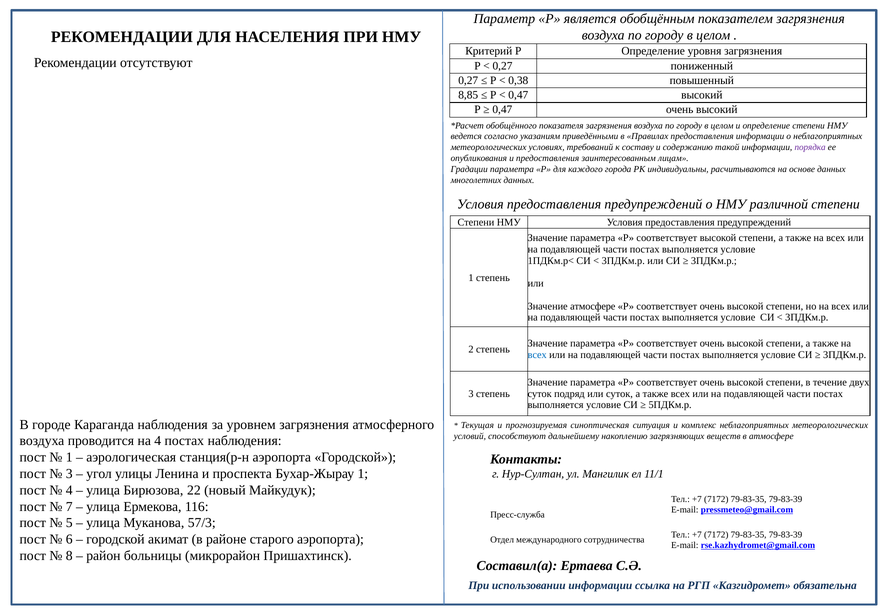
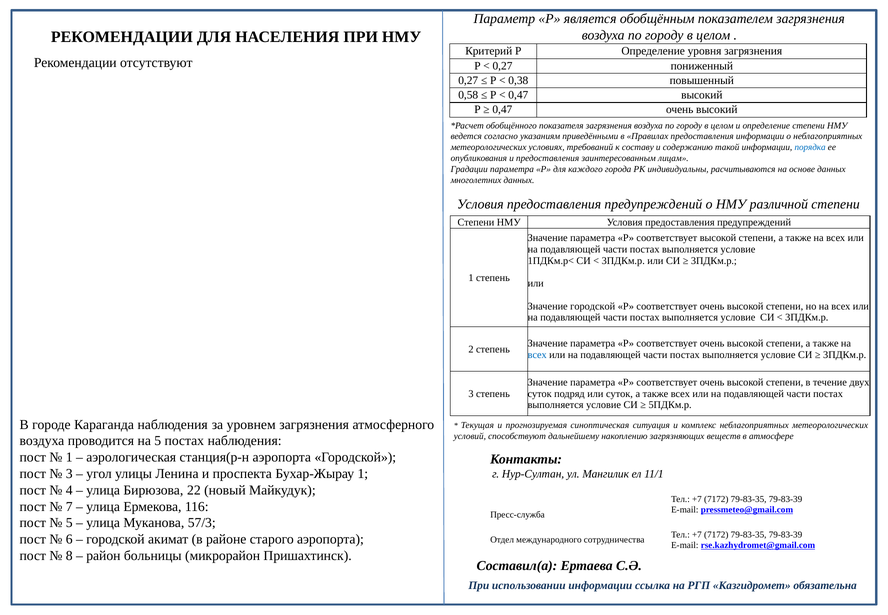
8,85: 8,85 -> 0,58
порядка colour: purple -> blue
Значение атмосфере: атмосфере -> городской
на 4: 4 -> 5
